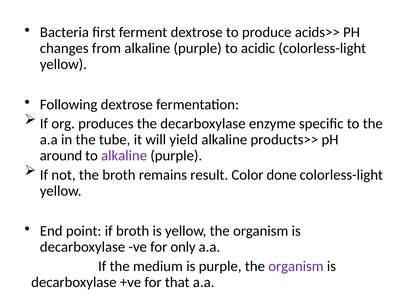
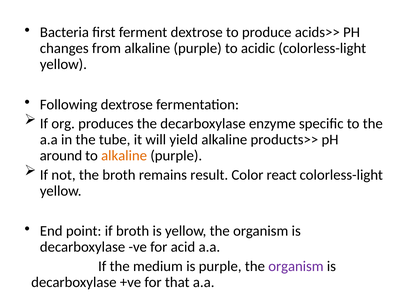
alkaline at (124, 156) colour: purple -> orange
done: done -> react
only: only -> acid
